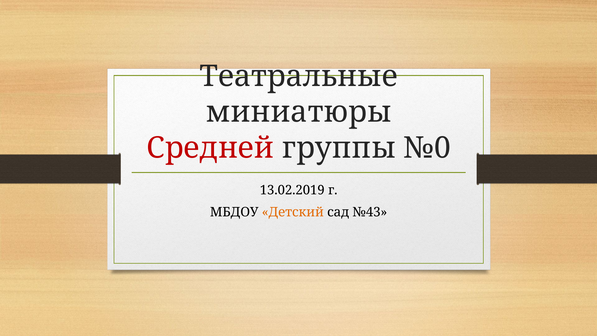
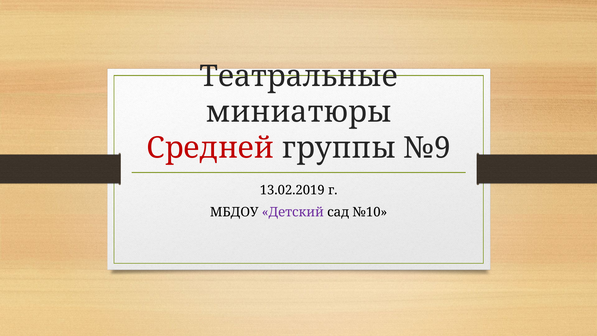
№0: №0 -> №9
Детский colour: orange -> purple
№43: №43 -> №10
